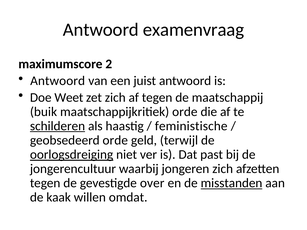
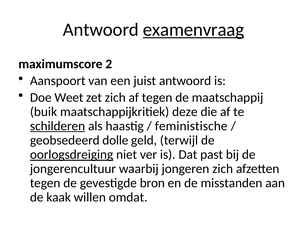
examenvraag underline: none -> present
Antwoord at (58, 81): Antwoord -> Aanspoort
maatschappijkritiek orde: orde -> deze
geobsedeerd orde: orde -> dolle
over: over -> bron
misstanden underline: present -> none
